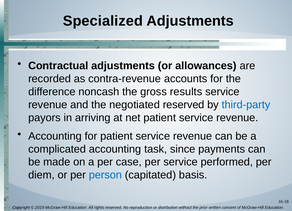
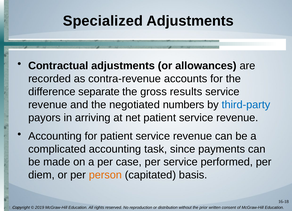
noncash: noncash -> separate
negotiated reserved: reserved -> numbers
person colour: blue -> orange
